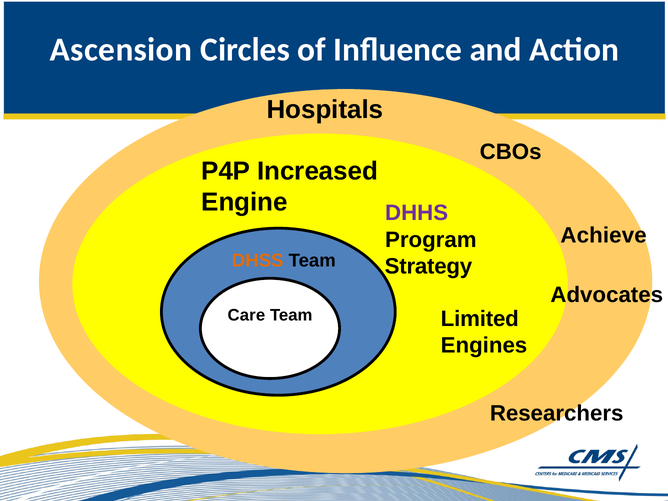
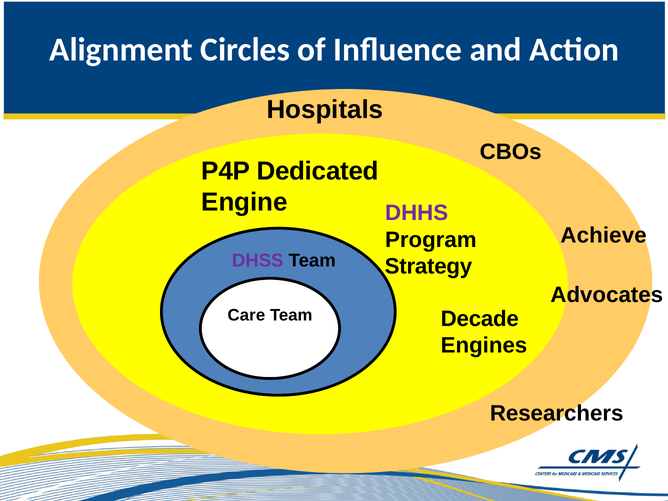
Ascension: Ascension -> Alignment
Increased: Increased -> Dedicated
DHSS colour: orange -> purple
Limited: Limited -> Decade
